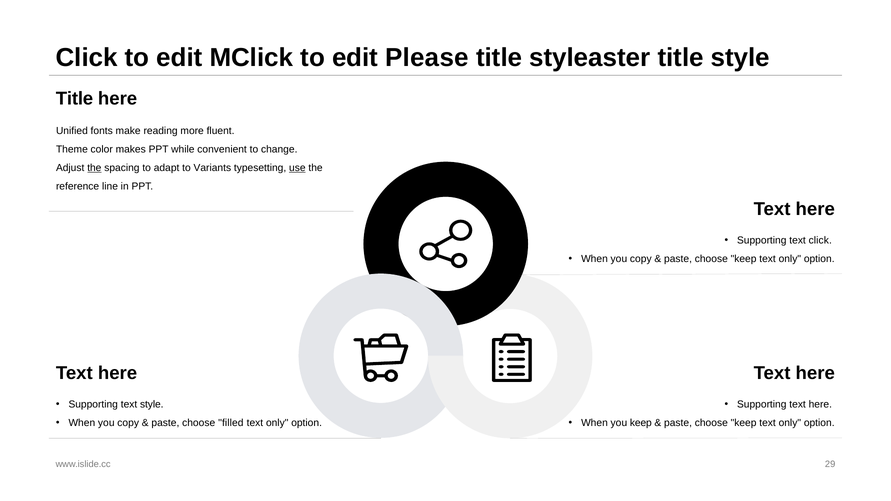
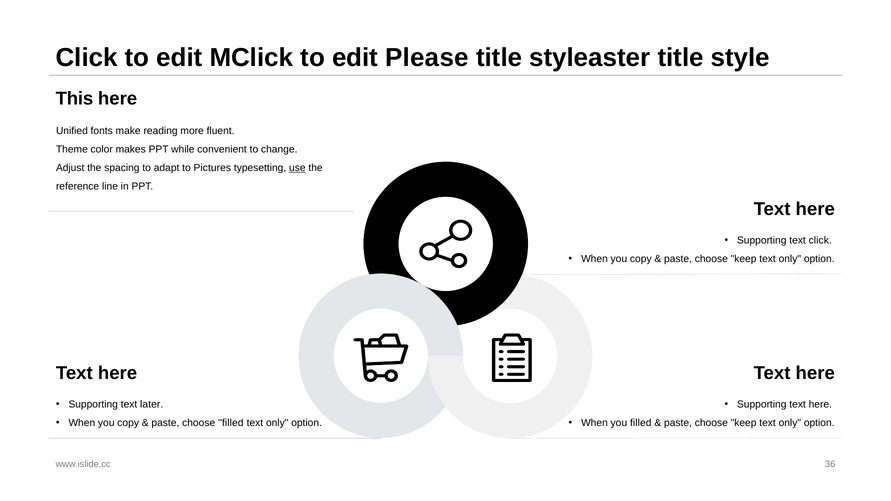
Title at (74, 98): Title -> This
the at (94, 168) underline: present -> none
Variants: Variants -> Pictures
text style: style -> later
you keep: keep -> filled
29: 29 -> 36
